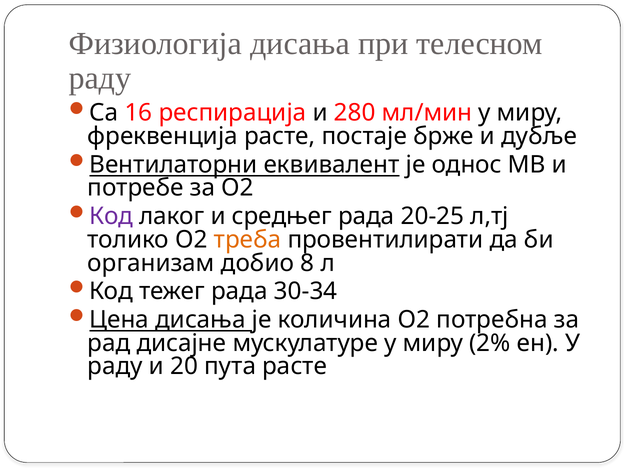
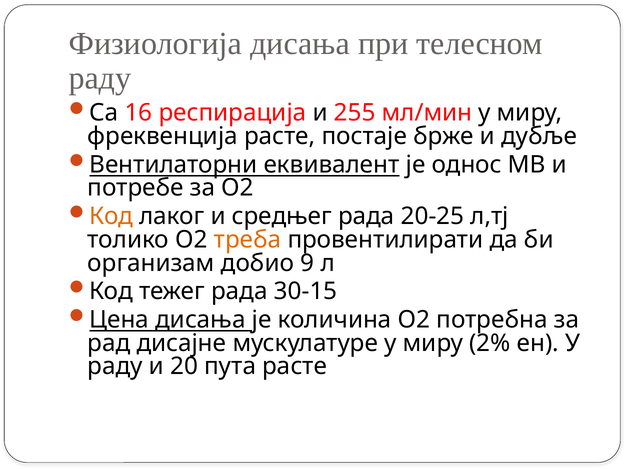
280: 280 -> 255
Код at (111, 216) colour: purple -> orange
8: 8 -> 9
30-34: 30-34 -> 30-15
